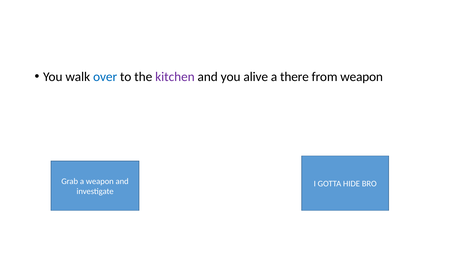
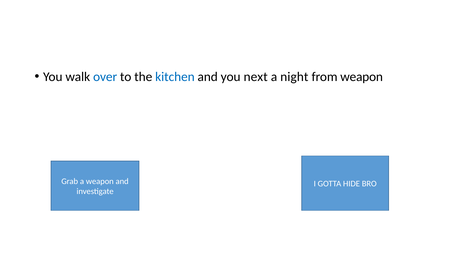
kitchen colour: purple -> blue
alive: alive -> next
there: there -> night
